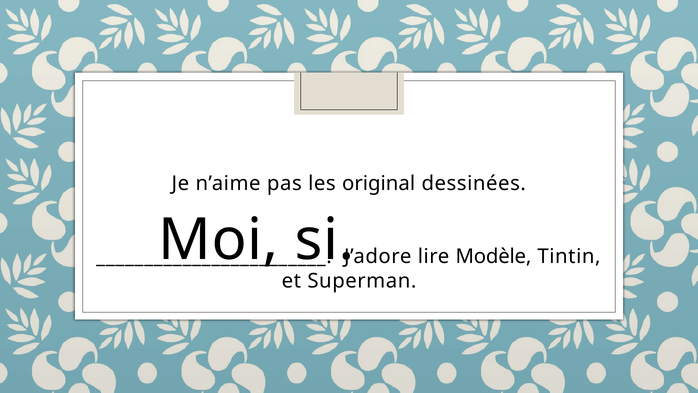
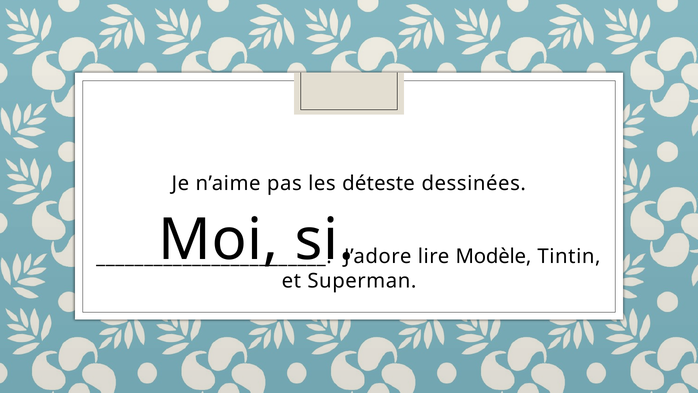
original: original -> déteste
